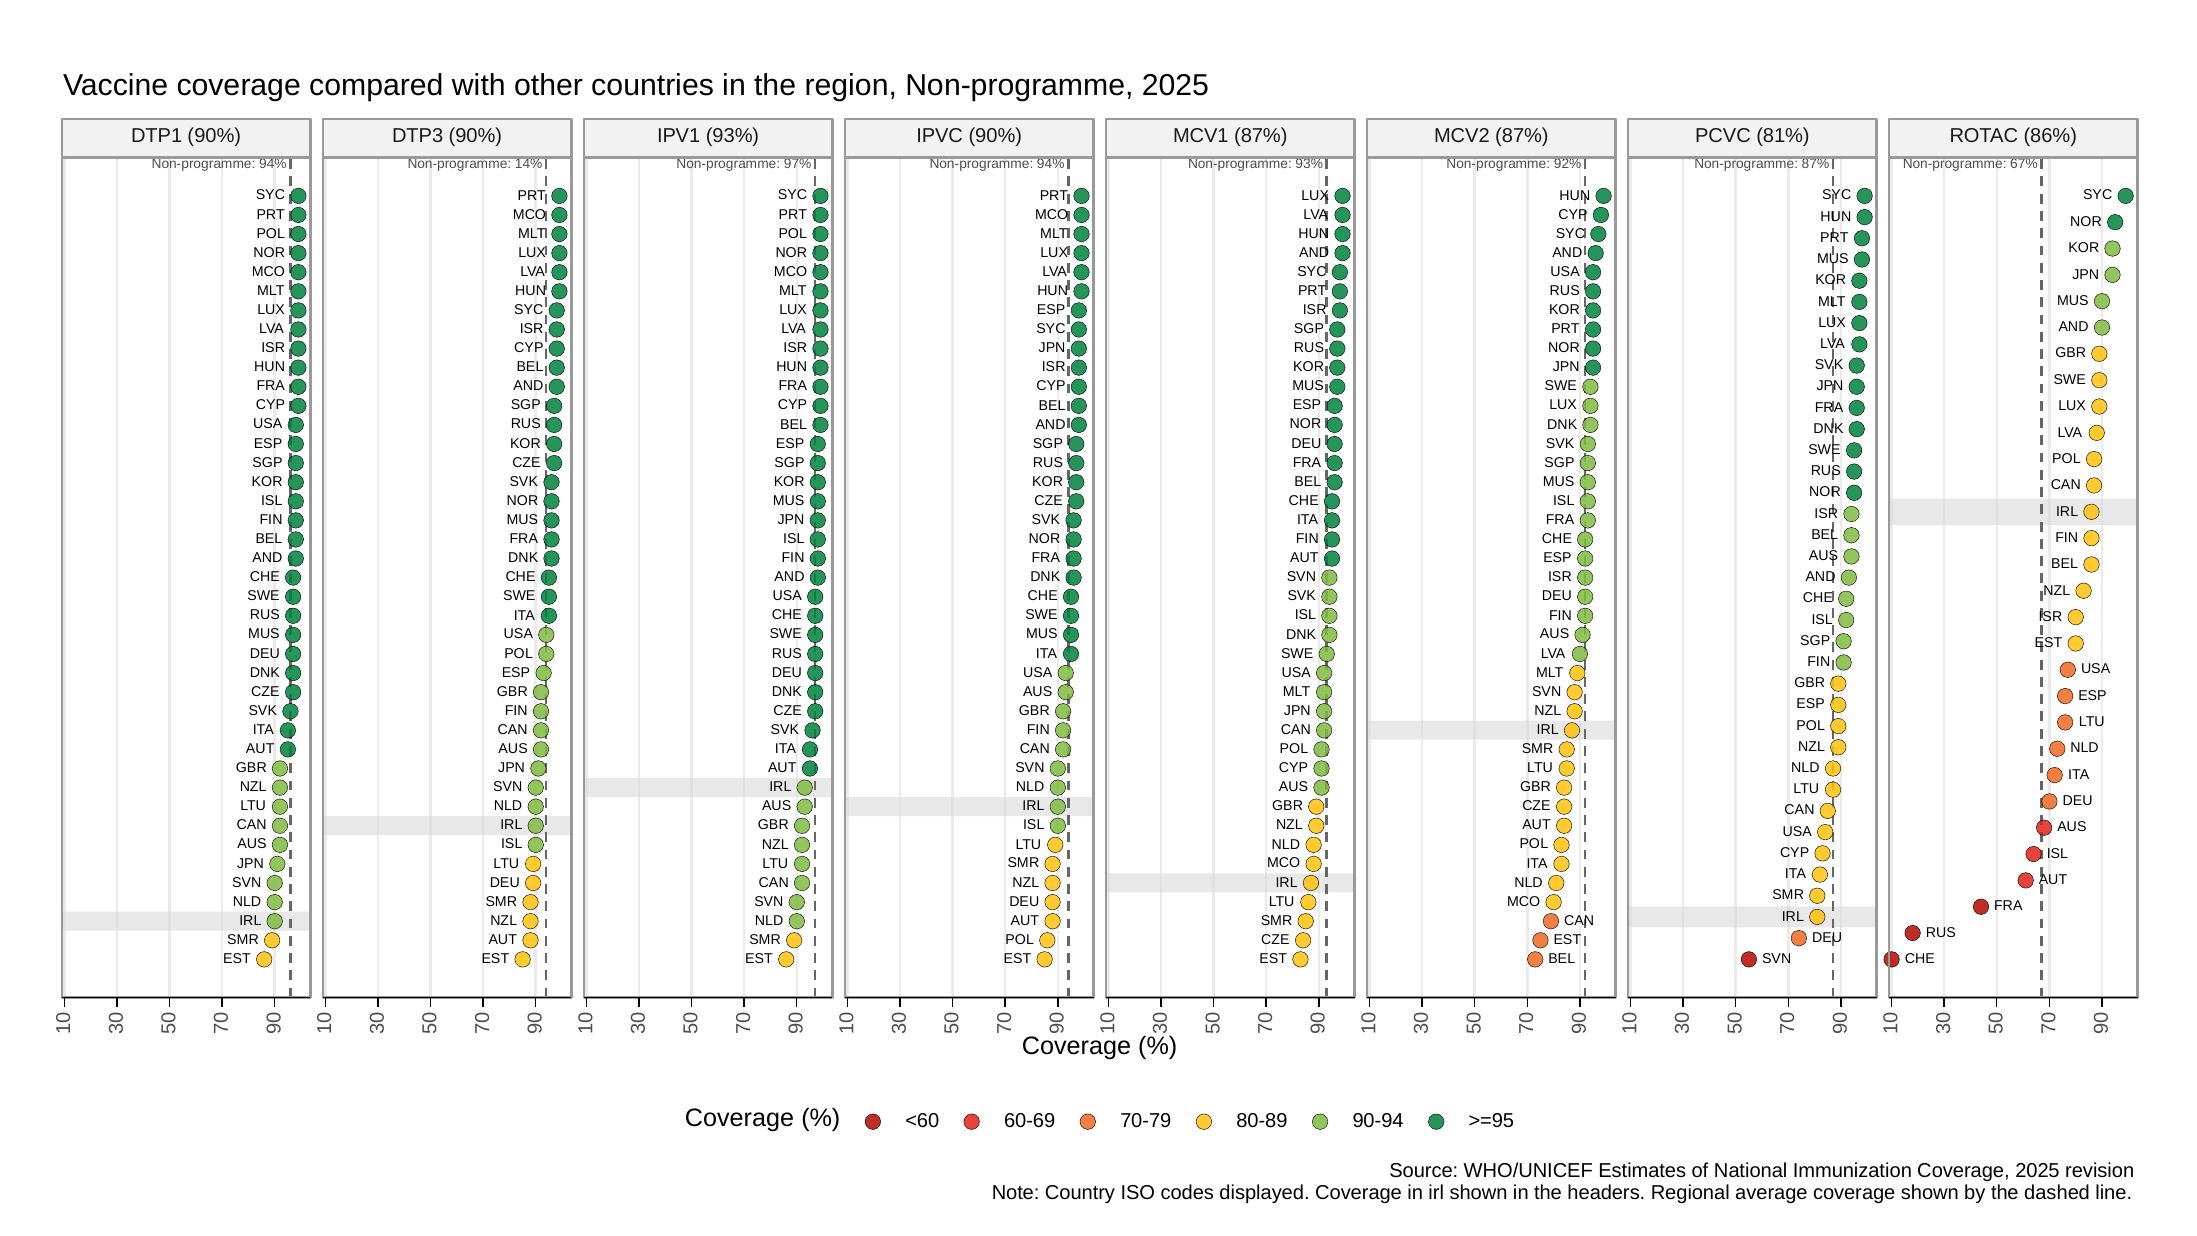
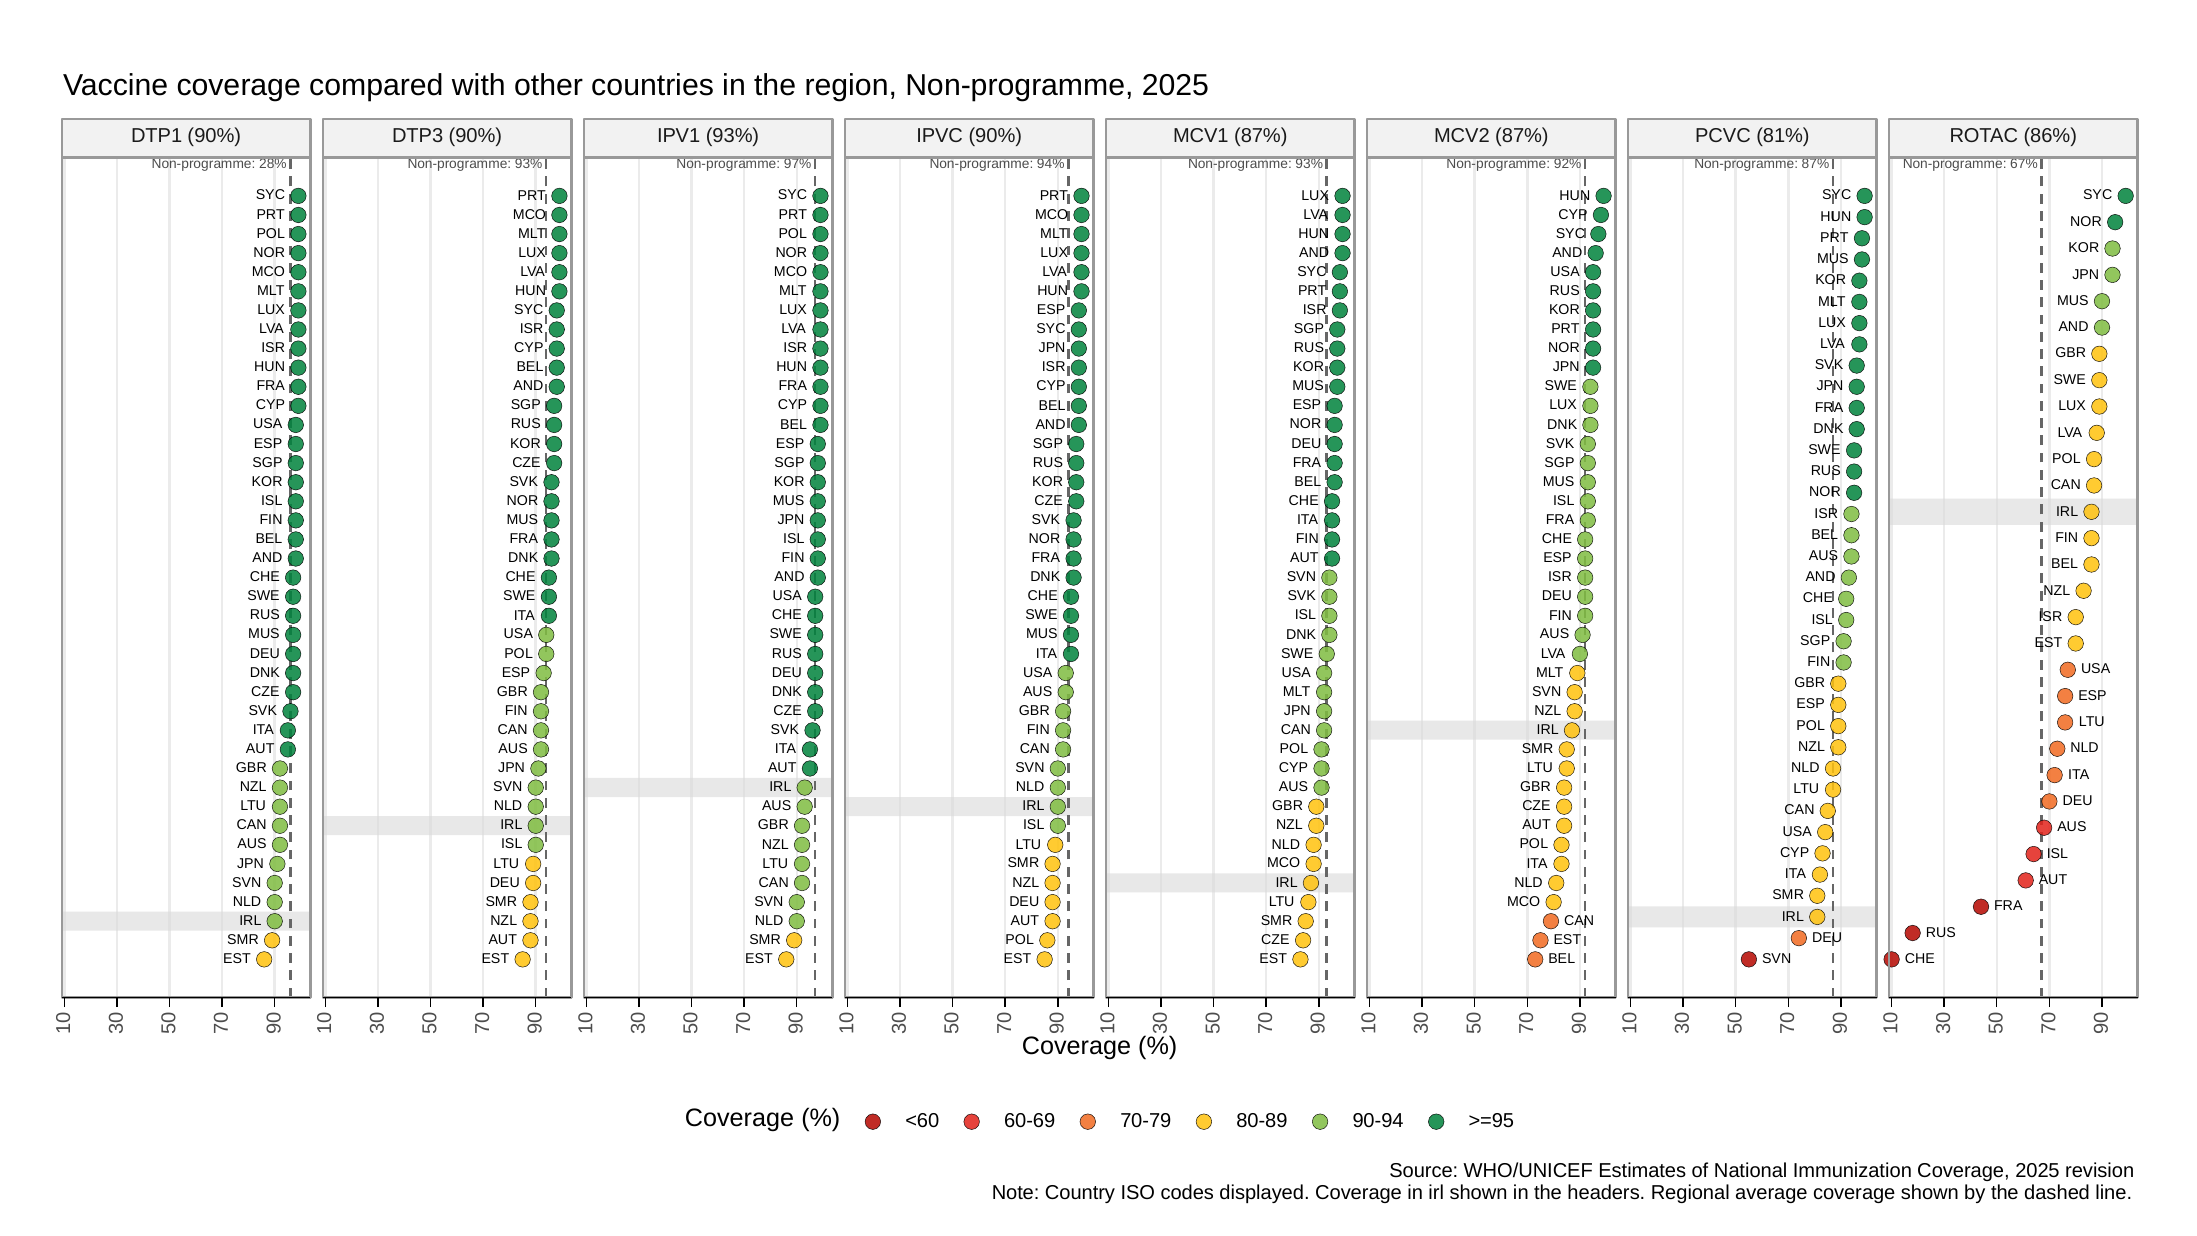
94% at (273, 163): 94% -> 28%
14% at (529, 163): 14% -> 93%
